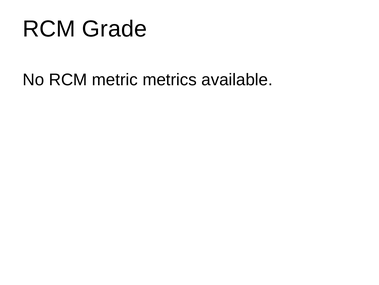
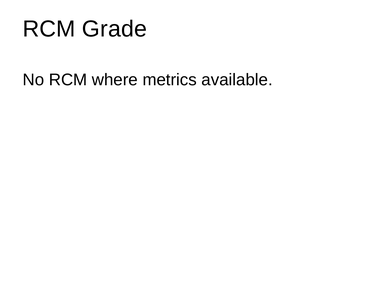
metric: metric -> where
